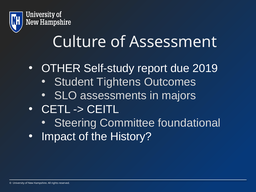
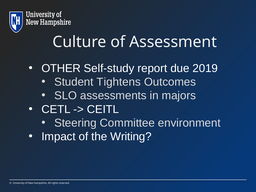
foundational: foundational -> environment
History: History -> Writing
